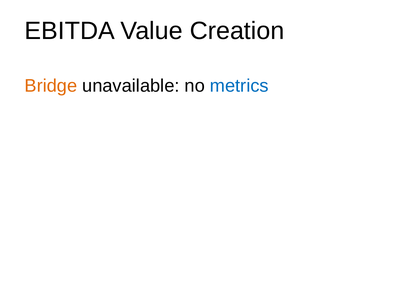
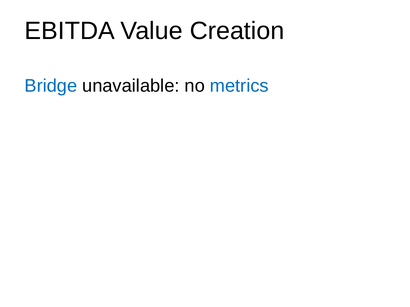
Bridge colour: orange -> blue
